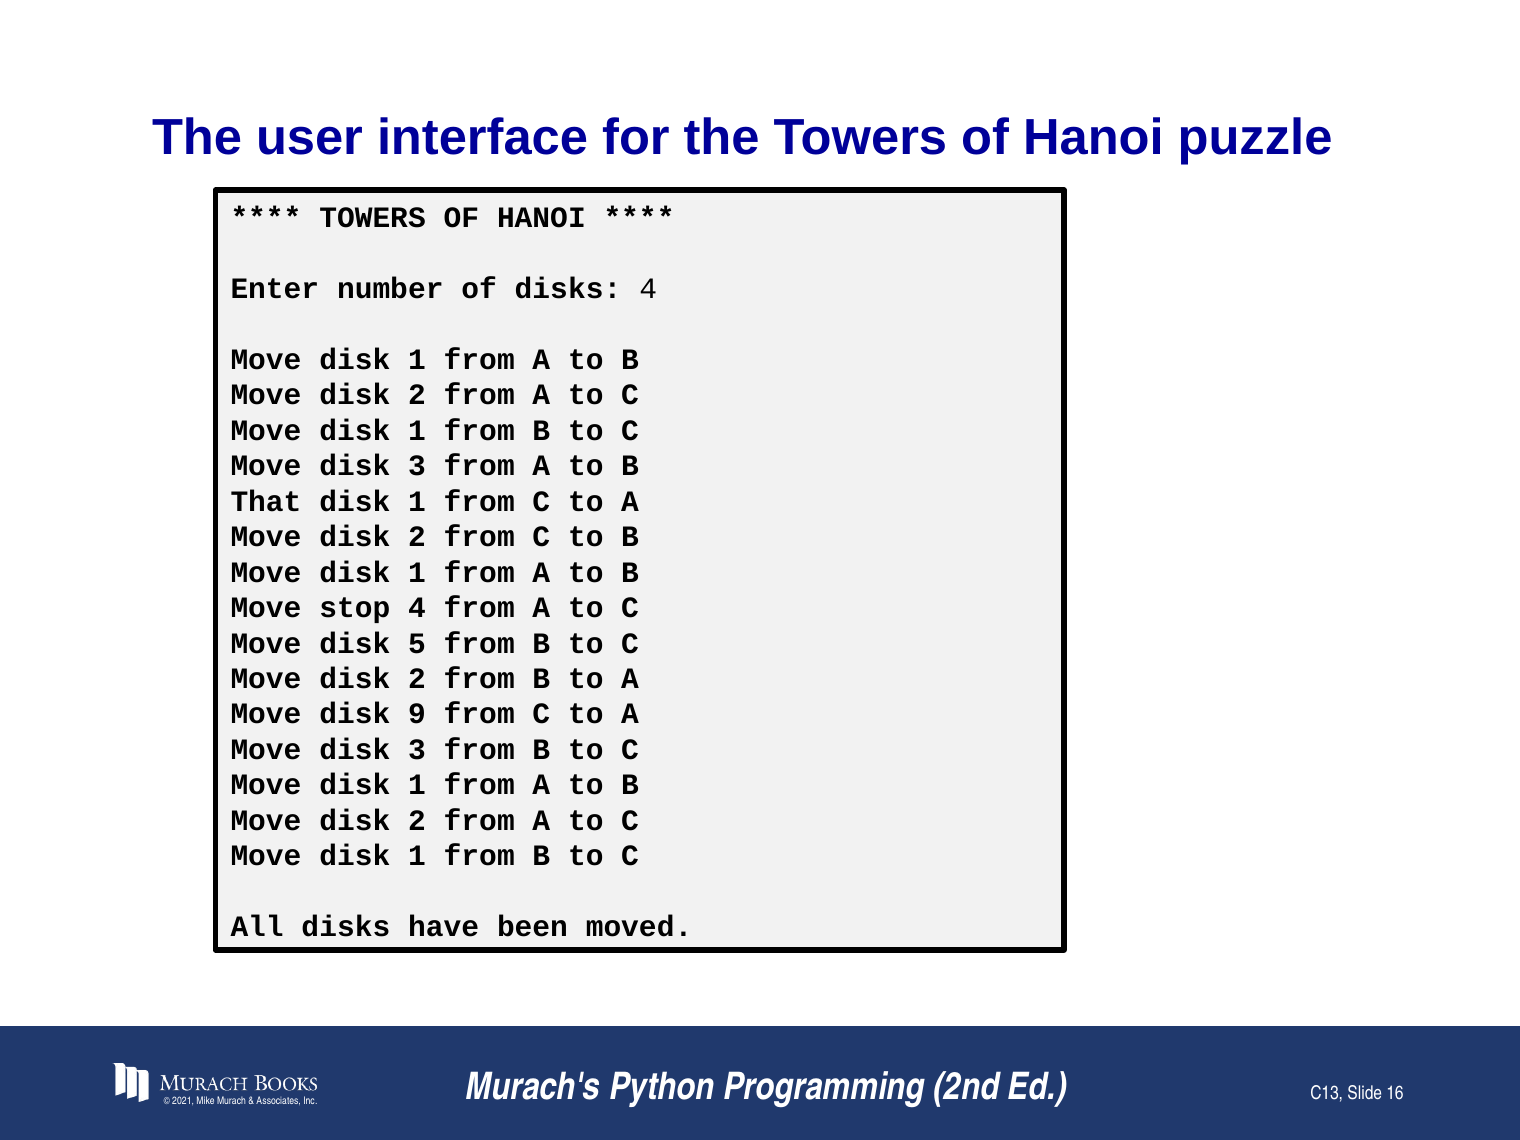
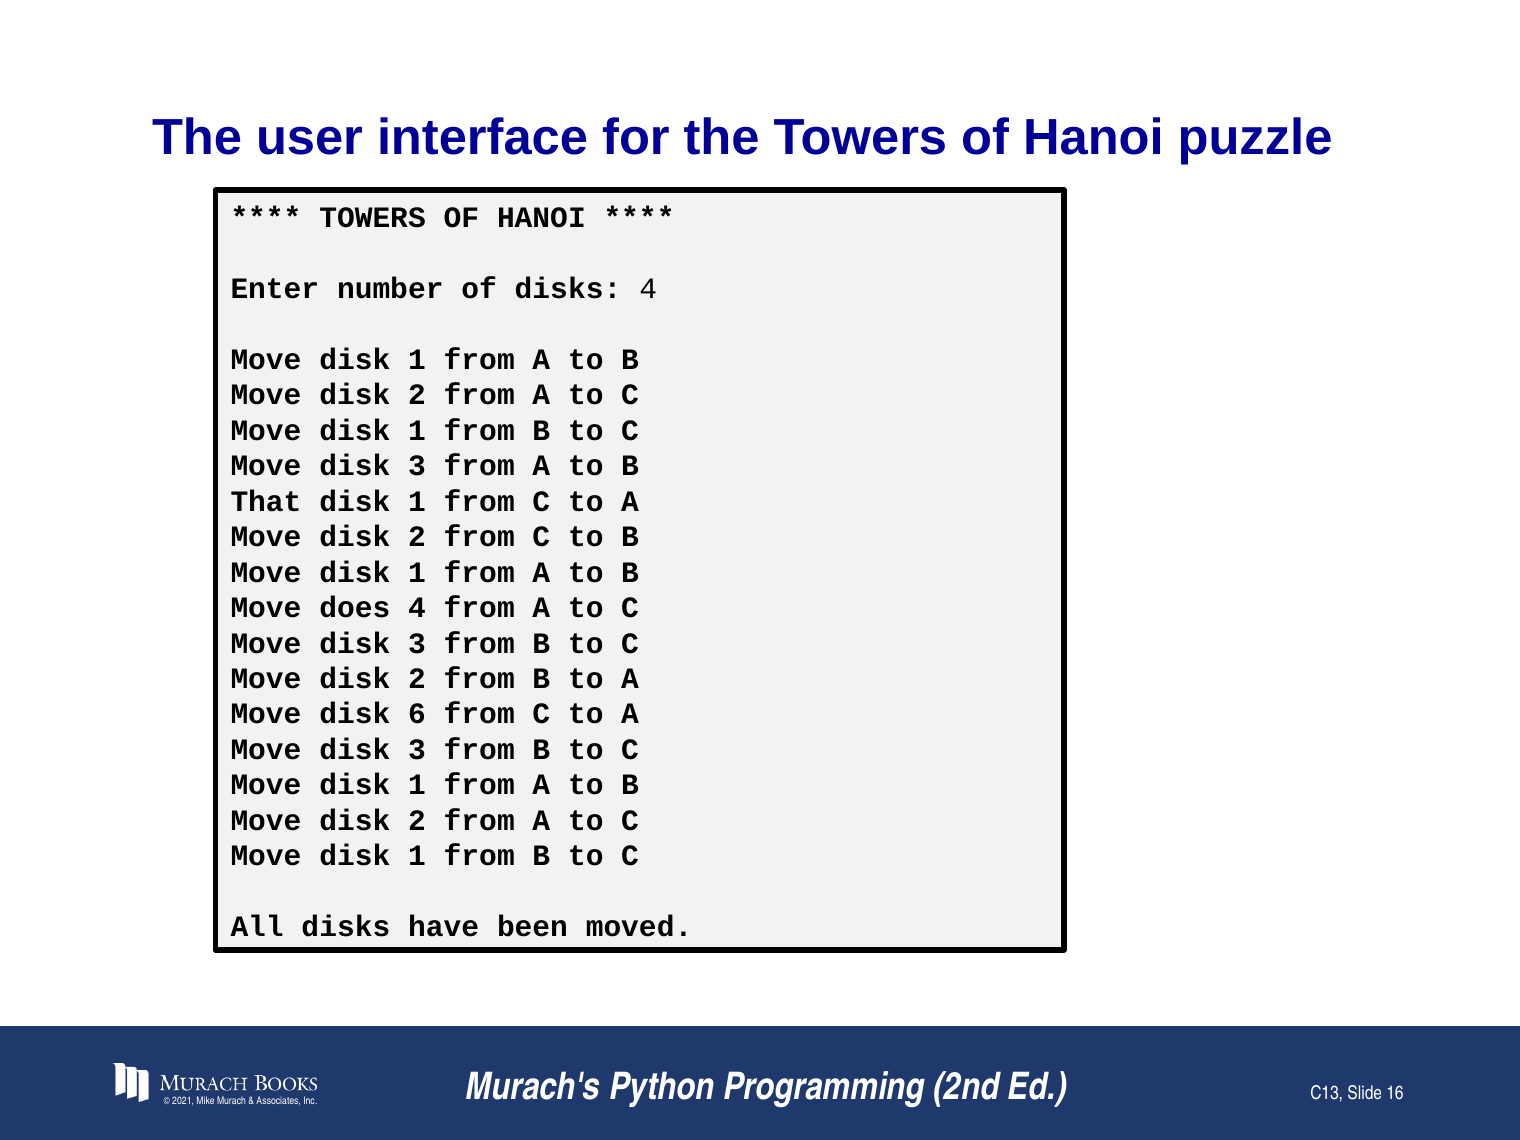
stop: stop -> does
5 at (417, 643): 5 -> 3
9: 9 -> 6
